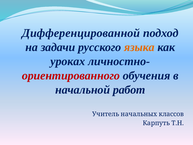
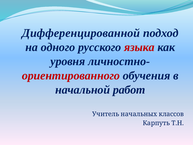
задачи: задачи -> одного
языка colour: orange -> red
уроках: уроках -> уровня
